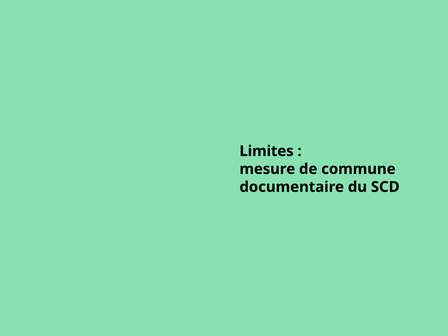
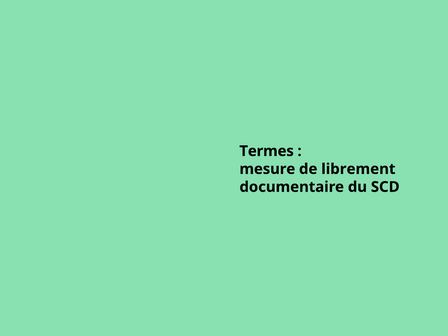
Limites: Limites -> Termes
commune: commune -> librement
